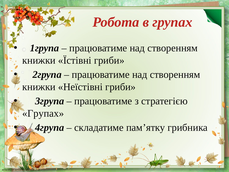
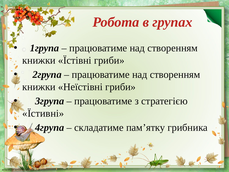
Групах at (43, 113): Групах -> Їстивні
